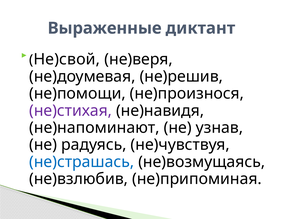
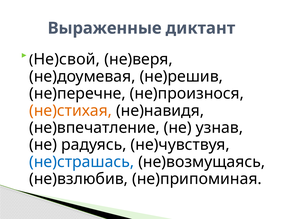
не)помощи: не)помощи -> не)перечне
не)стихая colour: purple -> orange
не)напоминают: не)напоминают -> не)впечатление
